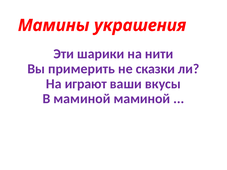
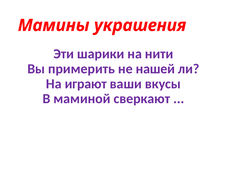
сказки: сказки -> нашей
маминой маминой: маминой -> сверкают
